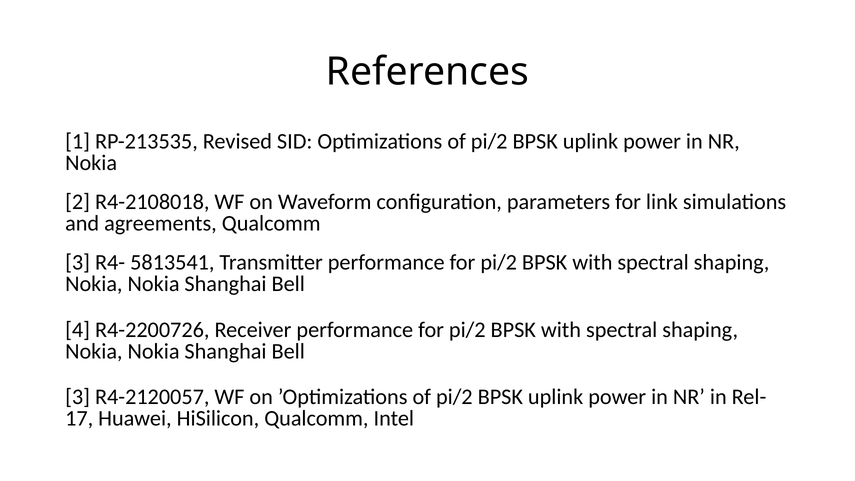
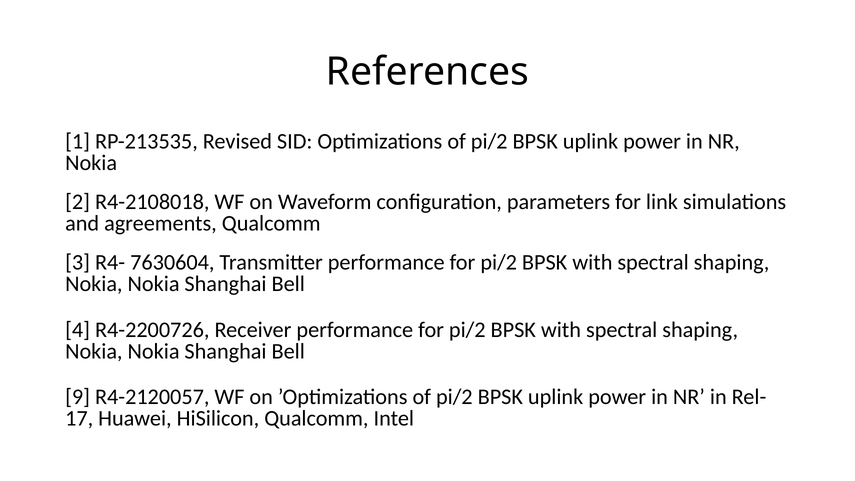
5813541: 5813541 -> 7630604
3 at (78, 397): 3 -> 9
